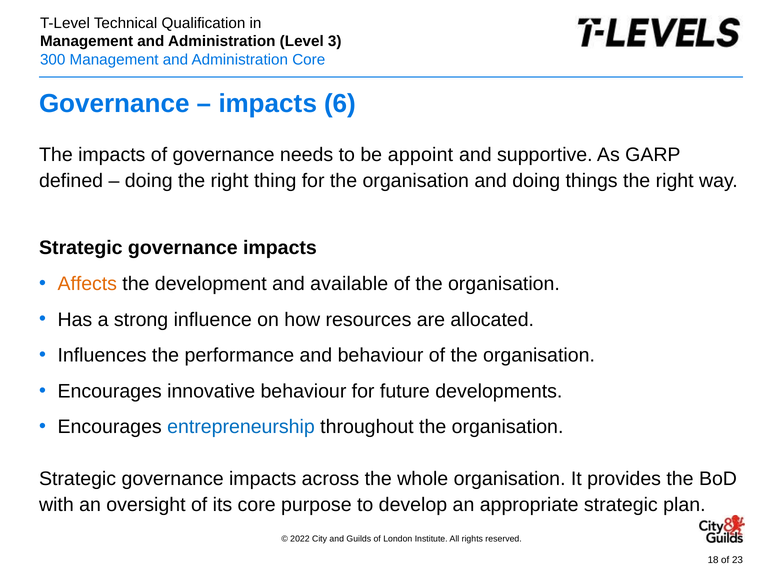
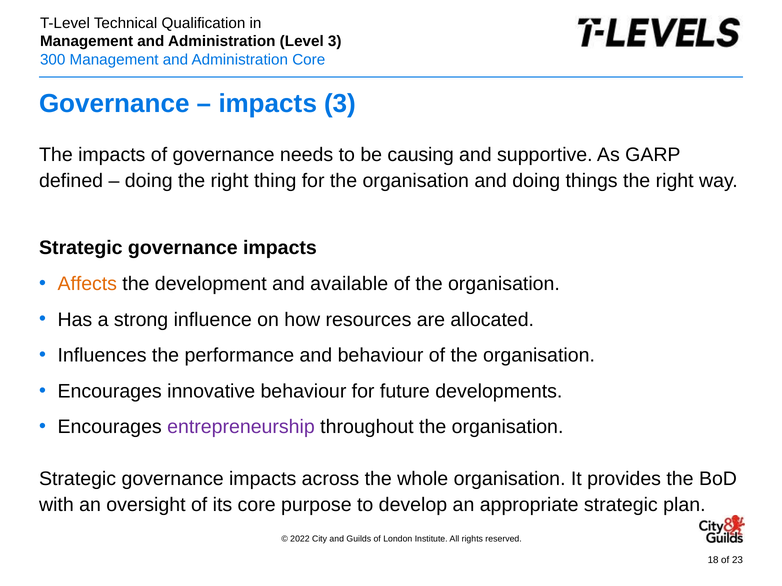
impacts 6: 6 -> 3
appoint: appoint -> causing
entrepreneurship colour: blue -> purple
